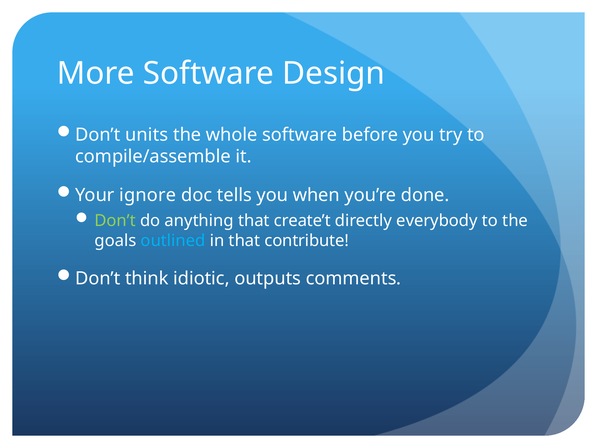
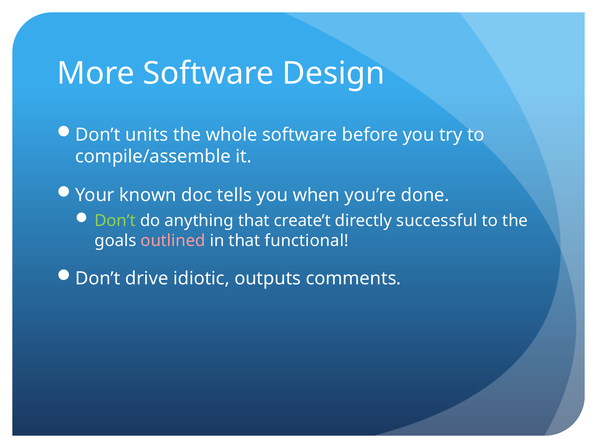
ignore: ignore -> known
everybody: everybody -> successful
outlined colour: light blue -> pink
contribute: contribute -> functional
think: think -> drive
